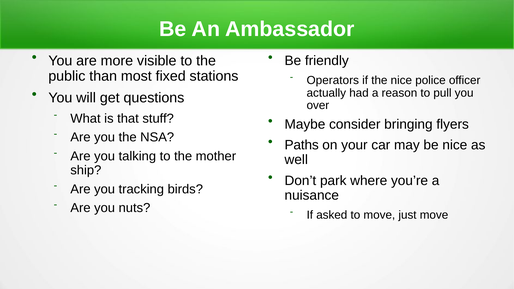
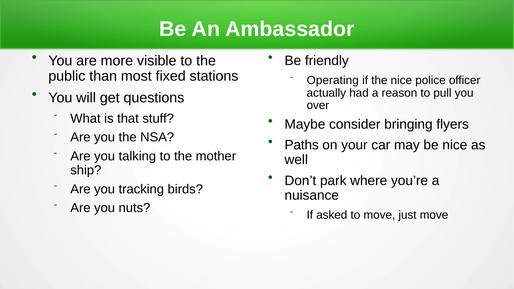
Operators: Operators -> Operating
